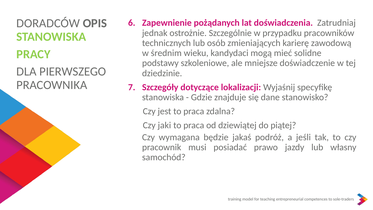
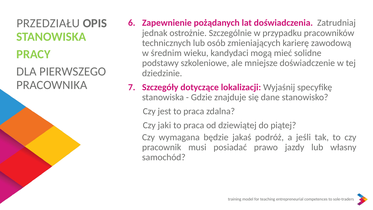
DORADCÓW: DORADCÓW -> PRZEDZIAŁU
